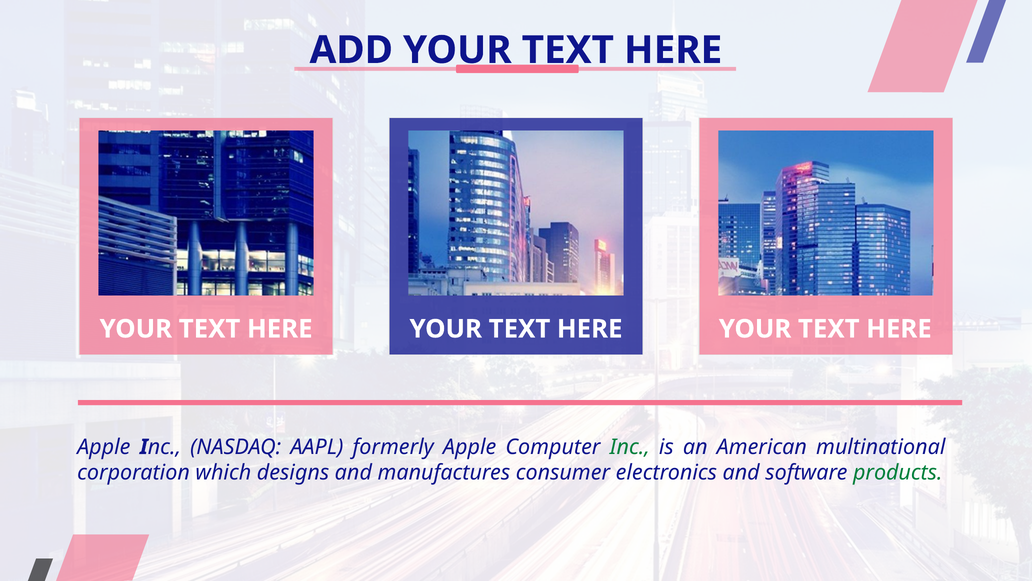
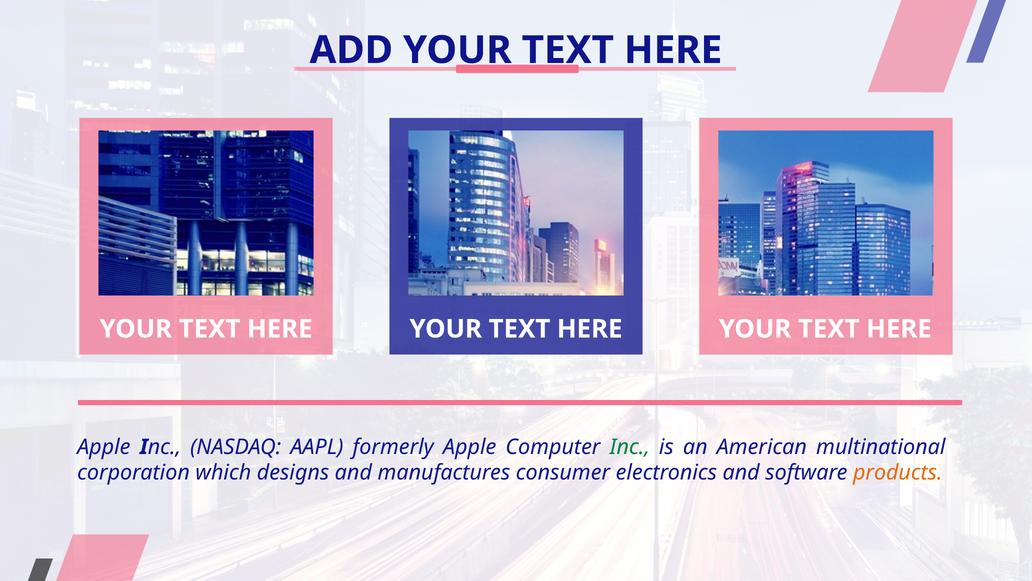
products colour: green -> orange
